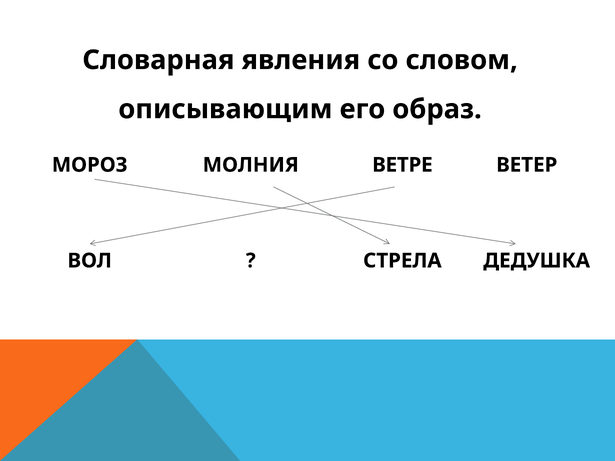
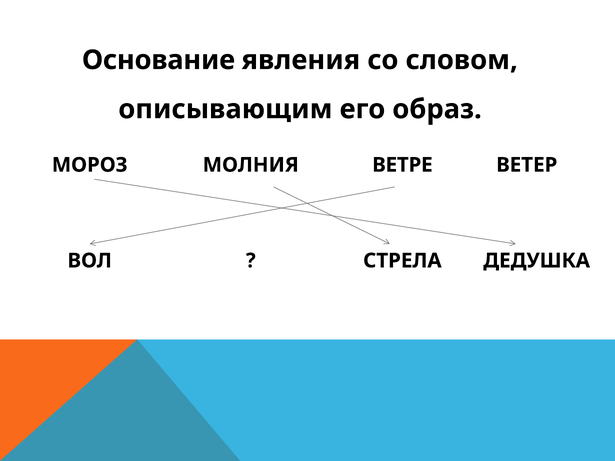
Словарная: Словарная -> Основание
